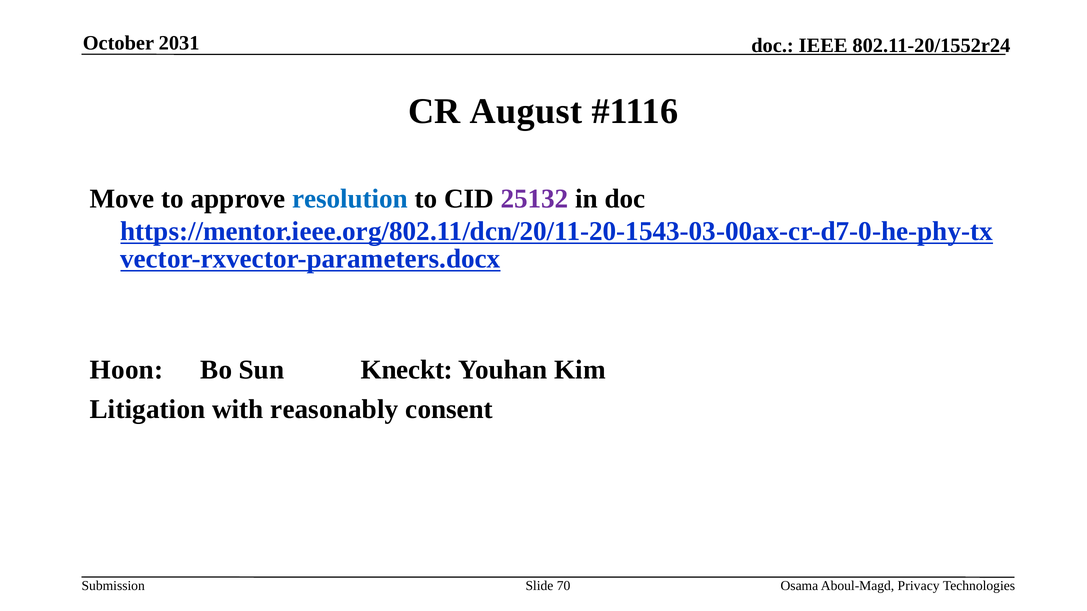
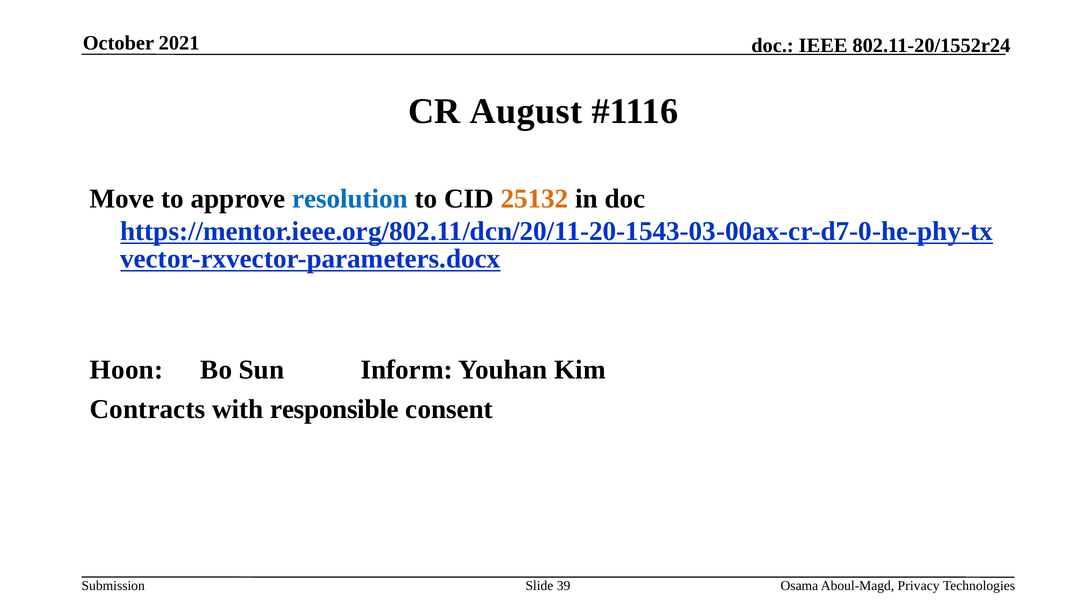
2031: 2031 -> 2021
25132 colour: purple -> orange
Kneckt: Kneckt -> Inform
Litigation: Litigation -> Contracts
reasonably: reasonably -> responsible
70: 70 -> 39
